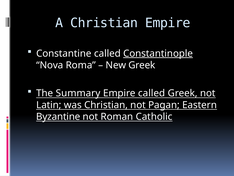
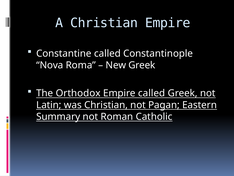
Constantinople underline: present -> none
Summary: Summary -> Orthodox
Byzantine: Byzantine -> Summary
